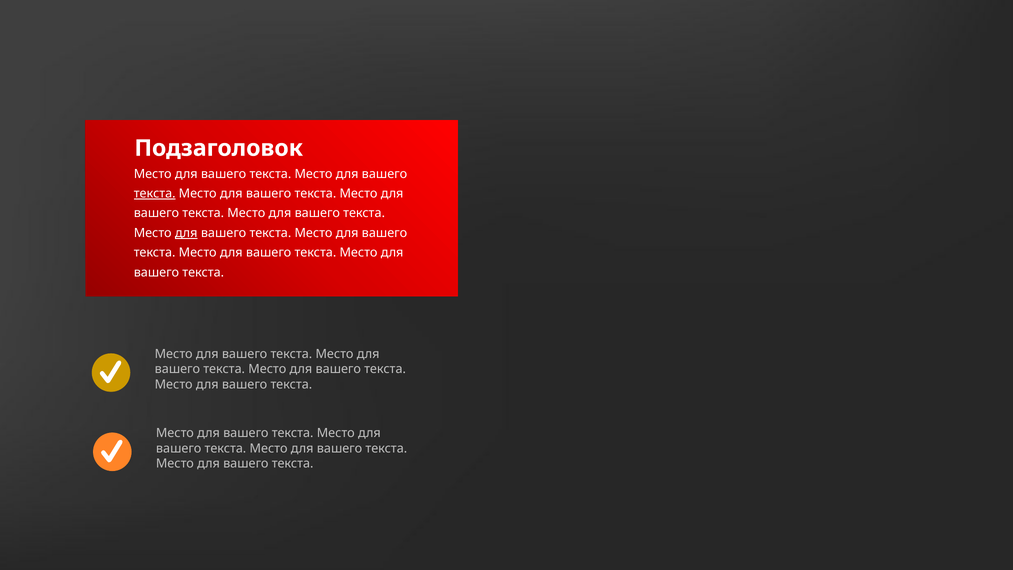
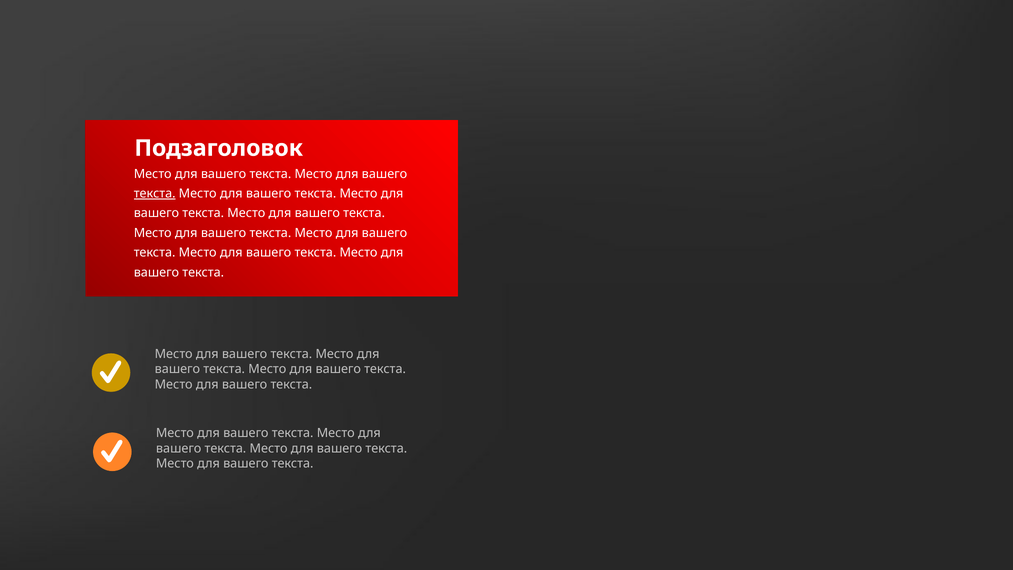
для at (186, 233) underline: present -> none
